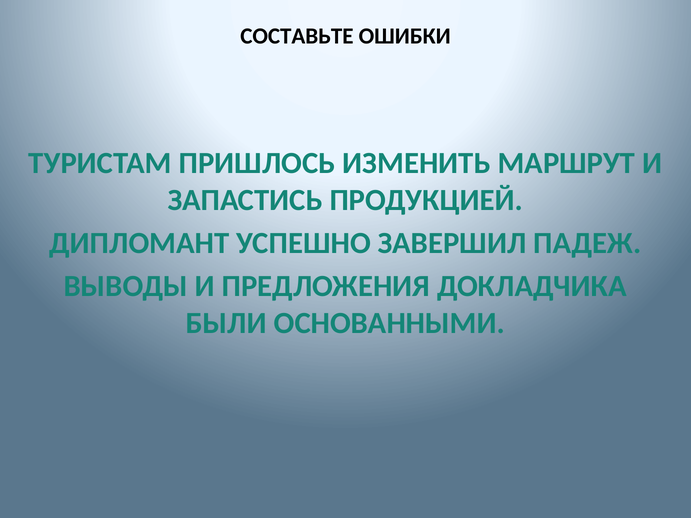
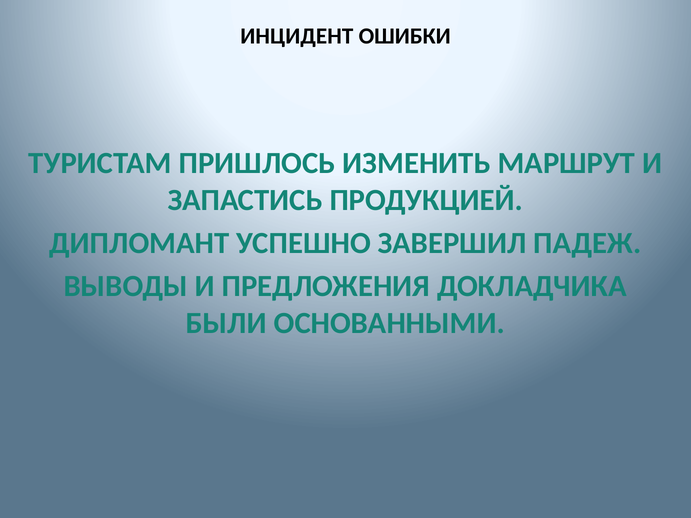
СОСТАВЬТЕ: СОСТАВЬТЕ -> ИНЦИДЕНТ
